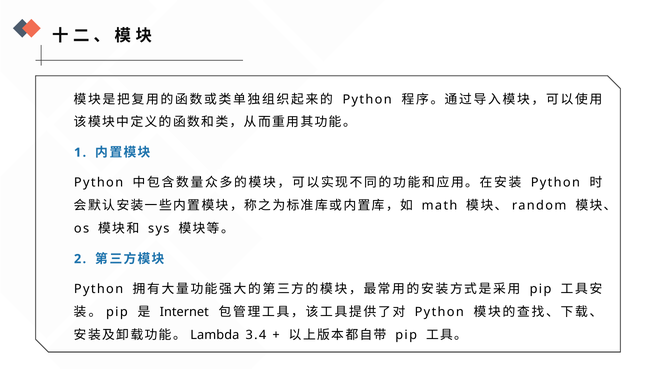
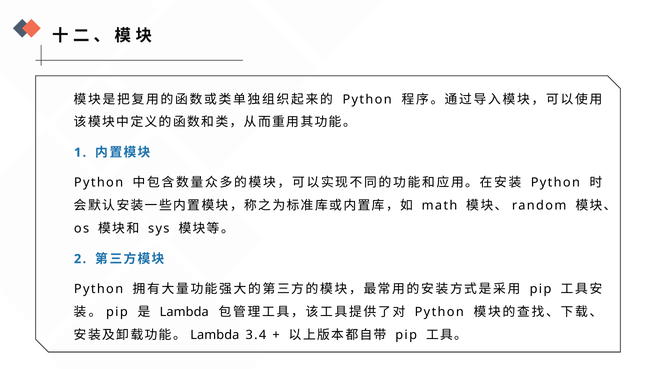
Internet at (184, 312): Internet -> Lambda
